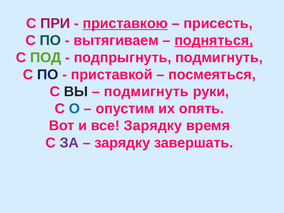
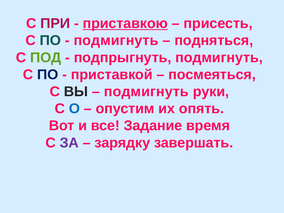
вытягиваем at (116, 41): вытягиваем -> подмигнуть
подняться underline: present -> none
все Зарядку: Зарядку -> Задание
